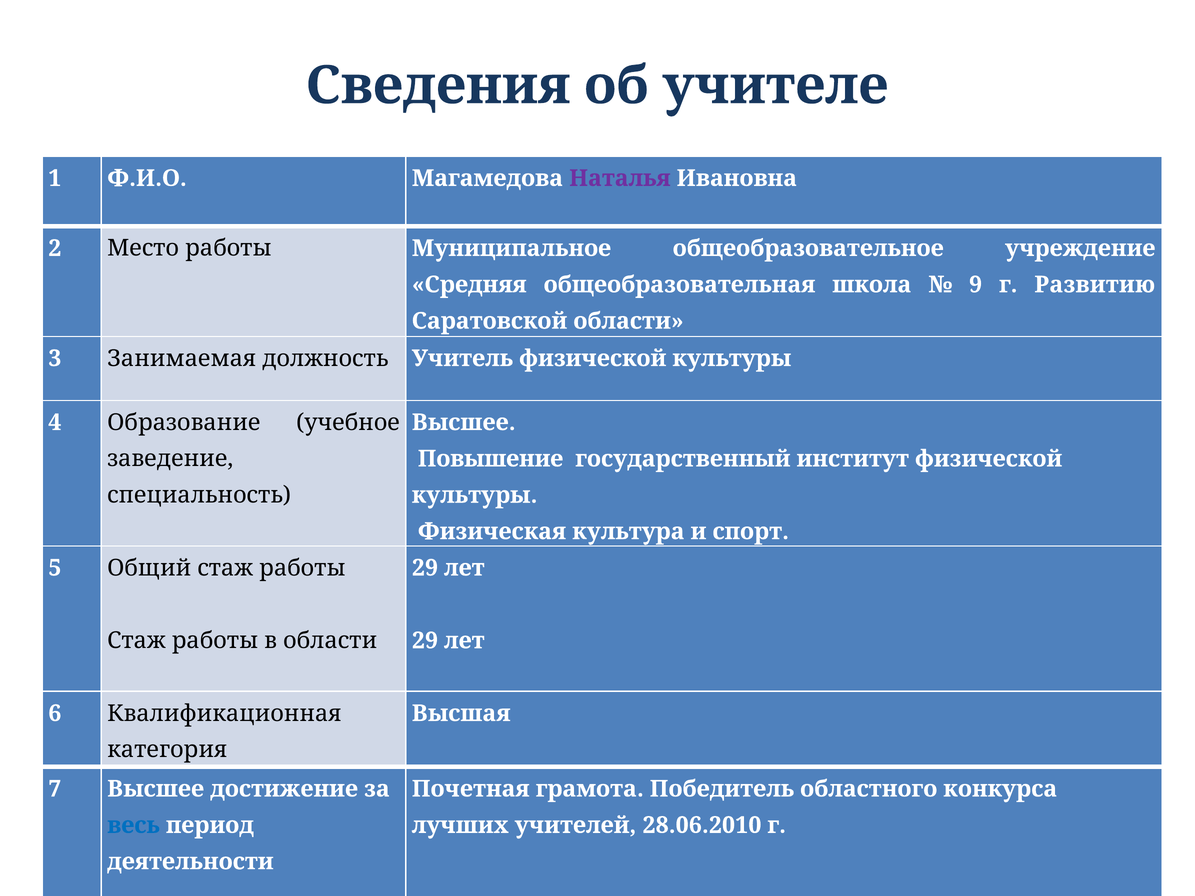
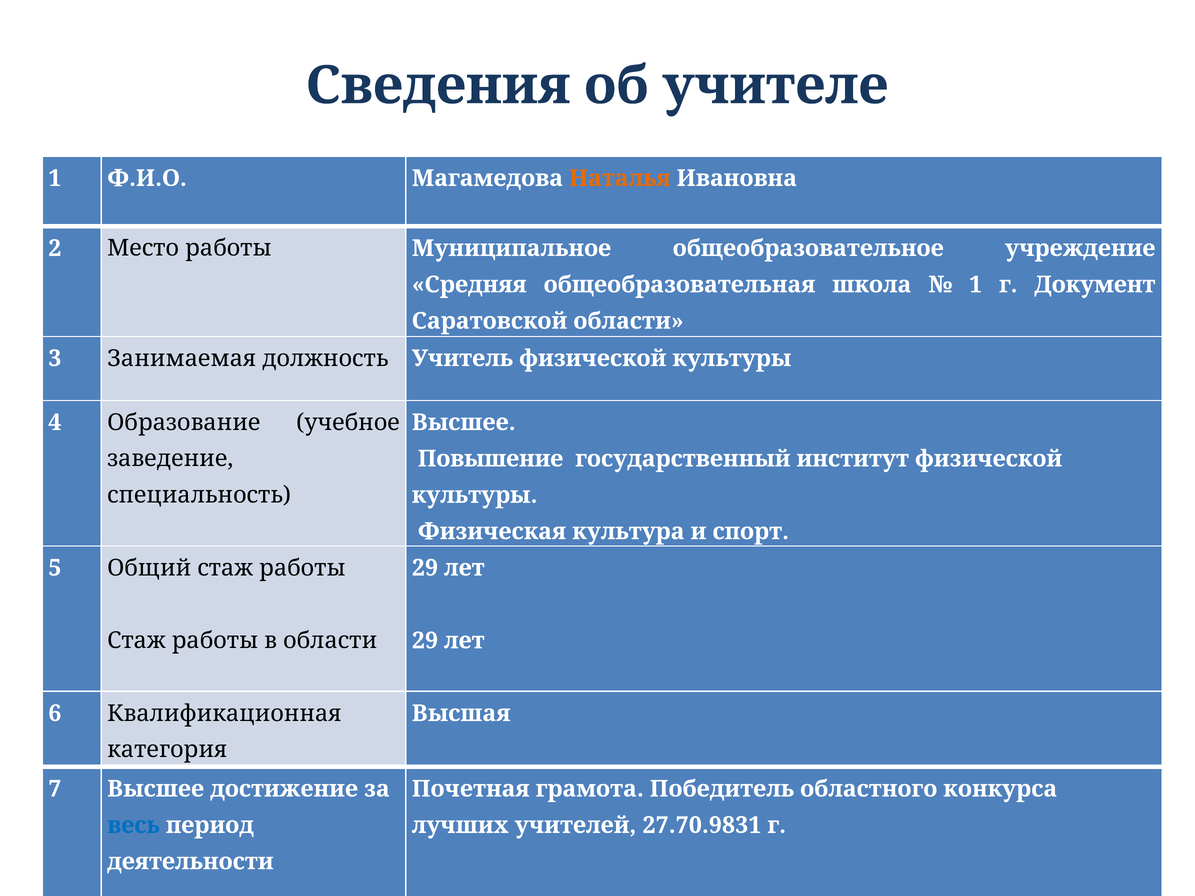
Наталья colour: purple -> orange
9 at (976, 285): 9 -> 1
Развитию: Развитию -> Документ
28.06.2010: 28.06.2010 -> 27.70.9831
